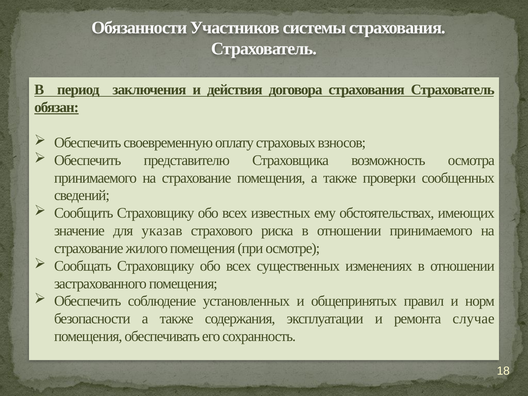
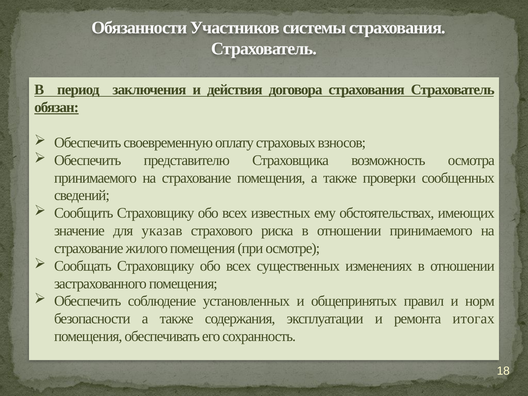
случае: случае -> итогах
